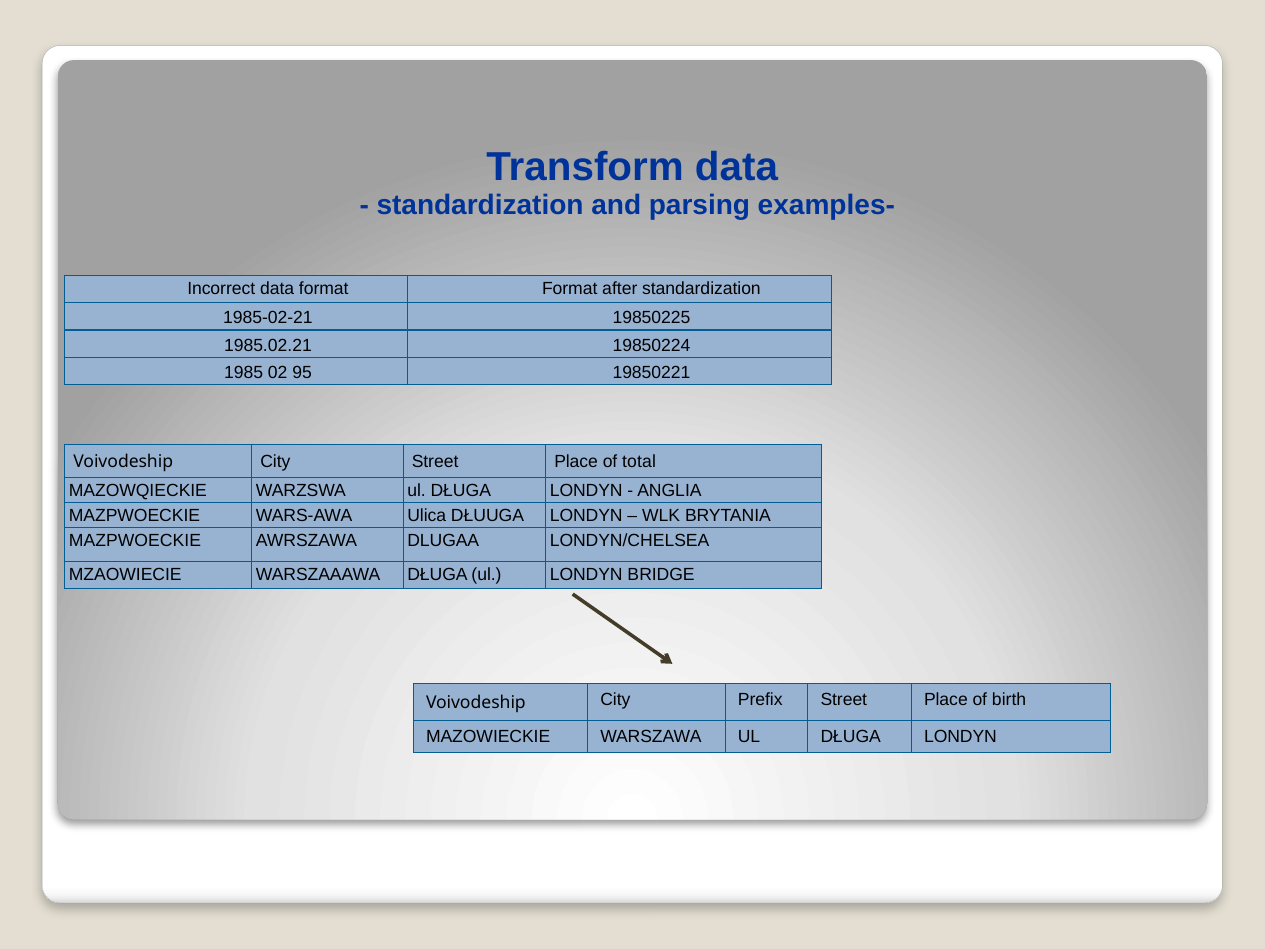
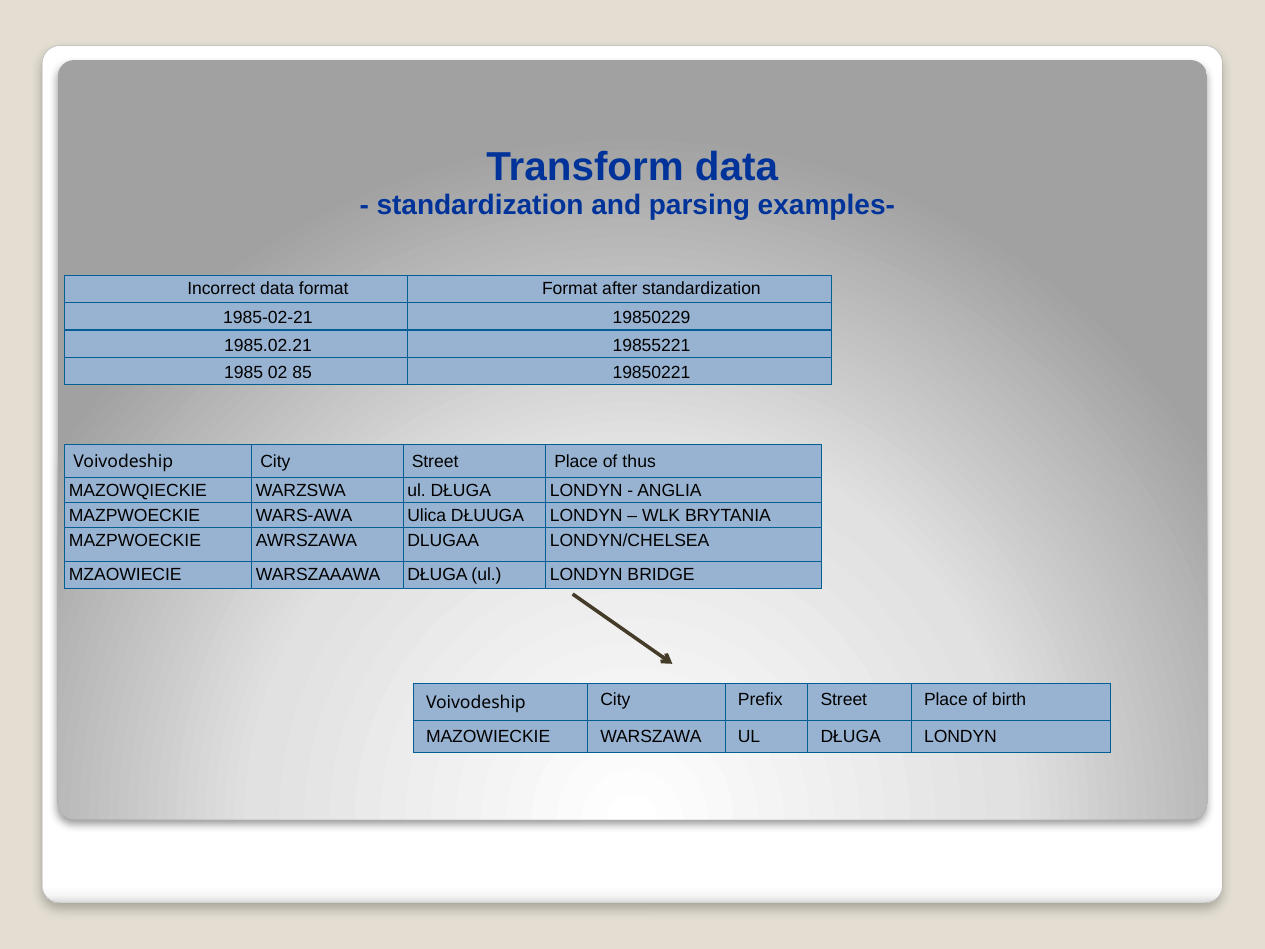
19850225: 19850225 -> 19850229
19850224: 19850224 -> 19855221
95: 95 -> 85
total: total -> thus
